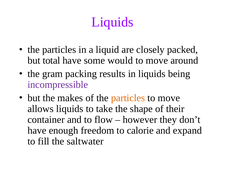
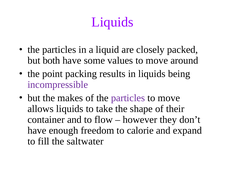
total: total -> both
would: would -> values
gram: gram -> point
particles at (128, 98) colour: orange -> purple
